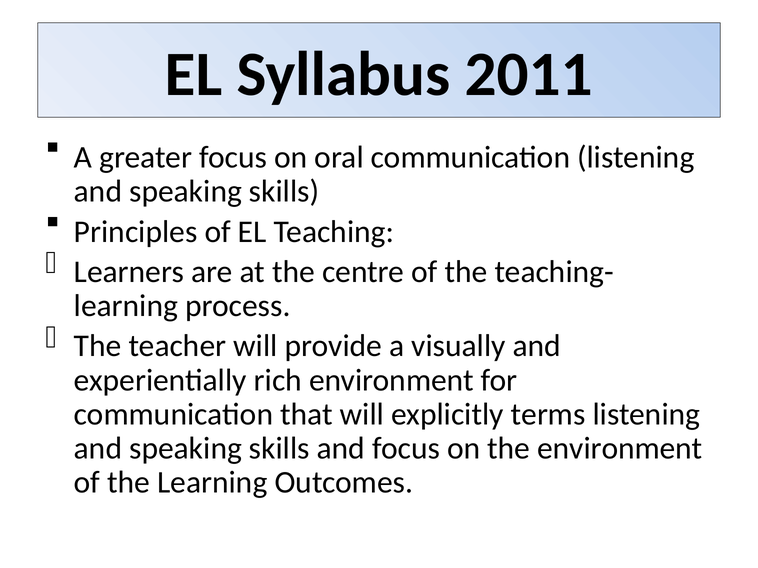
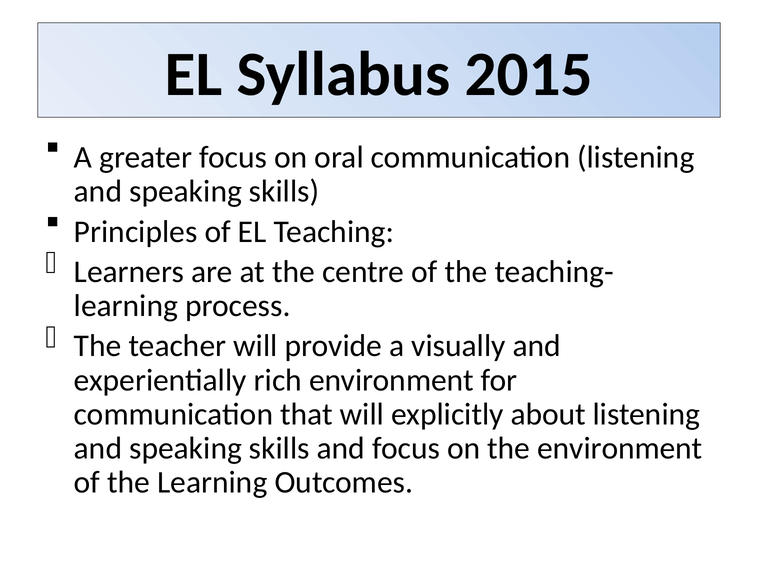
2011: 2011 -> 2015
terms: terms -> about
